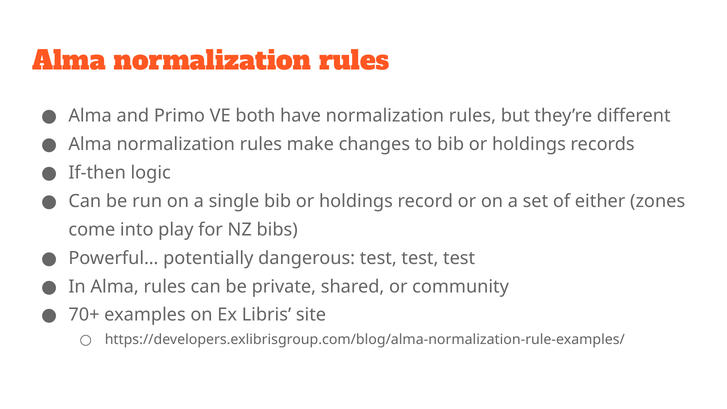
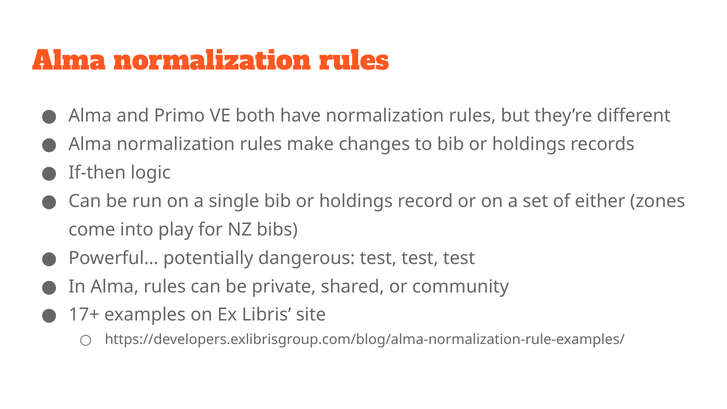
70+: 70+ -> 17+
